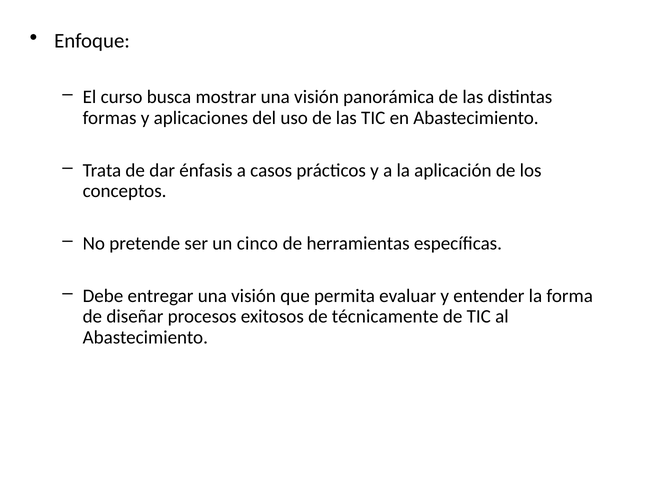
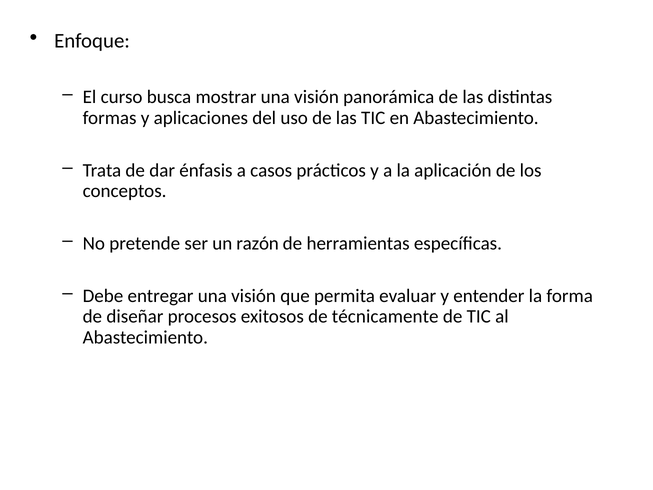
cinco: cinco -> razón
